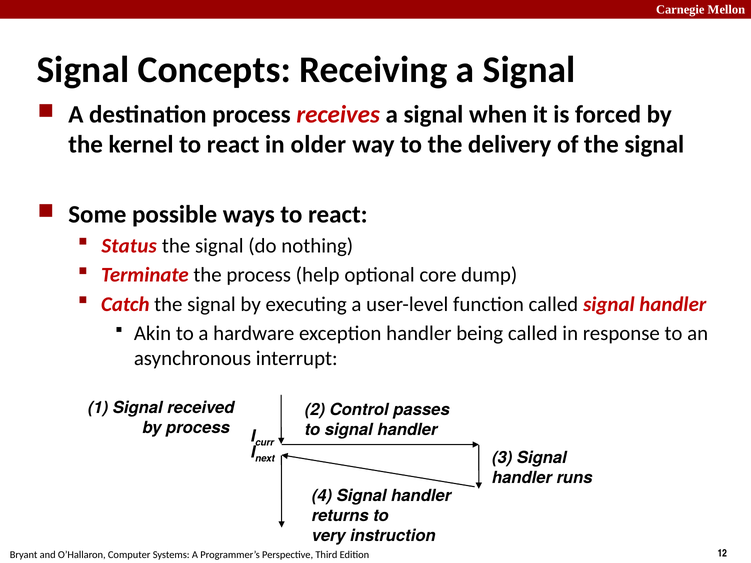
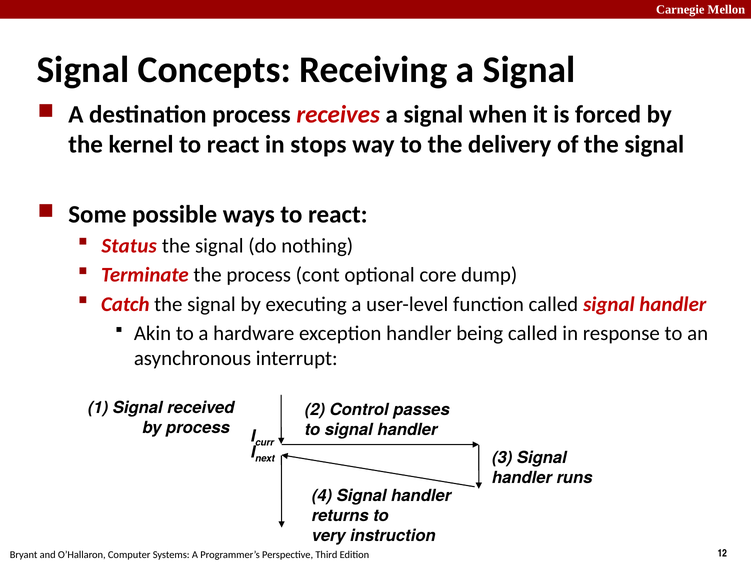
older: older -> stops
help: help -> cont
